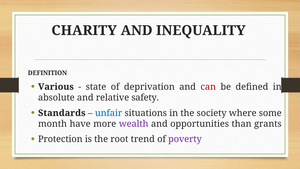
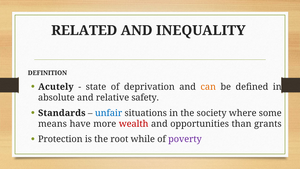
CHARITY: CHARITY -> RELATED
Various: Various -> Acutely
can colour: red -> orange
month: month -> means
wealth colour: purple -> red
trend: trend -> while
